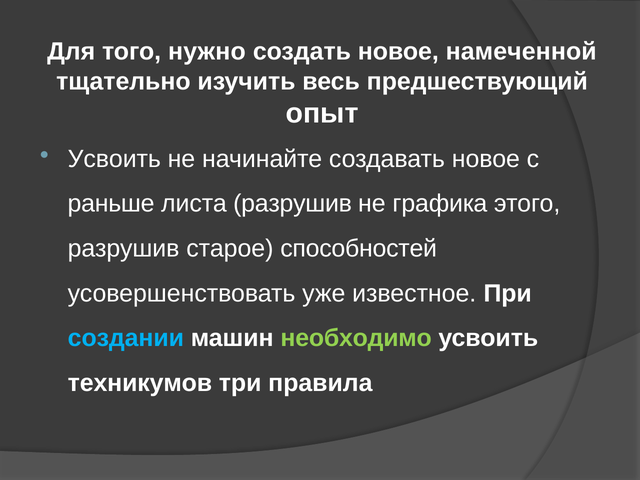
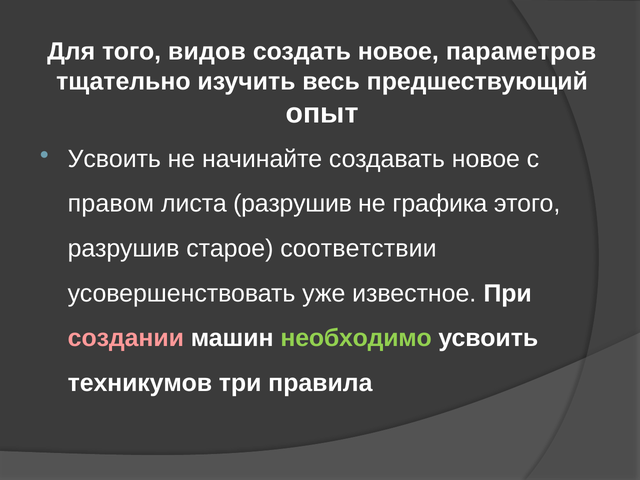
нужно: нужно -> видов
намеченной: намеченной -> параметров
раньше: раньше -> правом
способностей: способностей -> соответствии
создании colour: light blue -> pink
